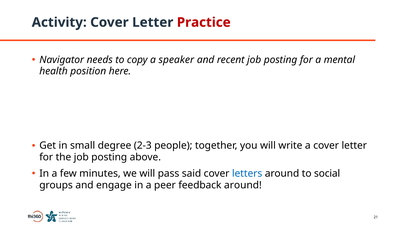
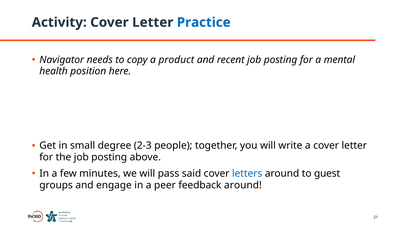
Practice colour: red -> blue
speaker: speaker -> product
social: social -> guest
